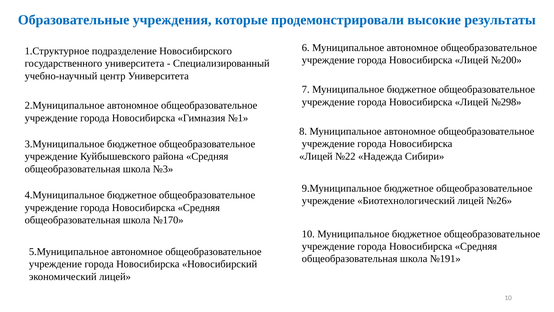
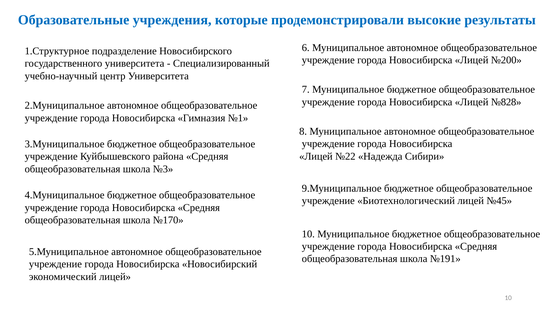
№298: №298 -> №828
№26: №26 -> №45
